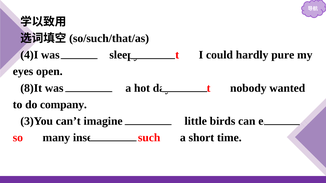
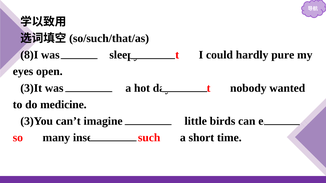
4)I: 4)I -> 8)I
8)It: 8)It -> 3)It
company: company -> medicine
